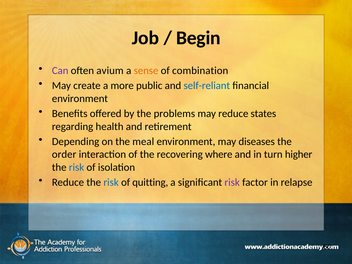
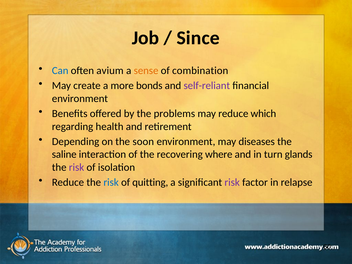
Begin: Begin -> Since
Can colour: purple -> blue
public: public -> bonds
self-reliant colour: blue -> purple
states: states -> which
meal: meal -> soon
order: order -> saline
higher: higher -> glands
risk at (77, 167) colour: blue -> purple
